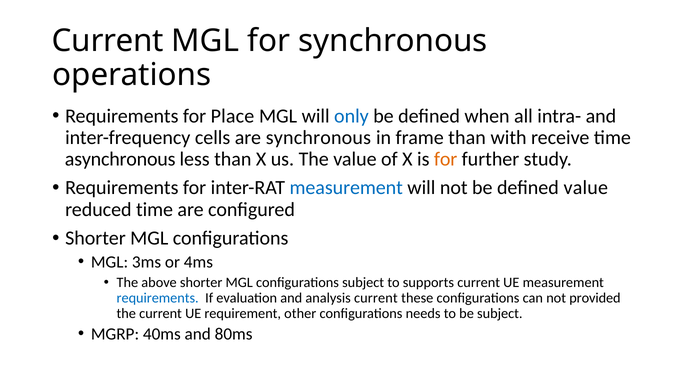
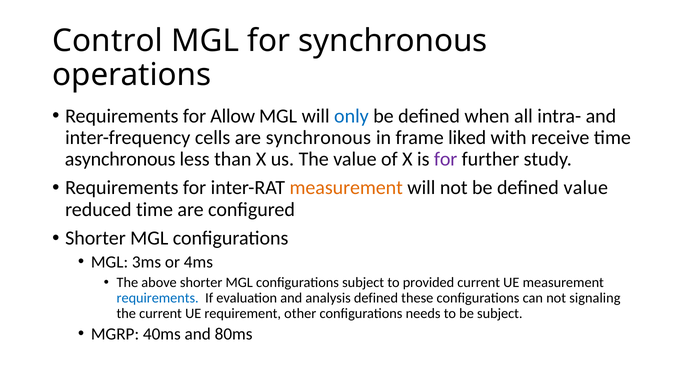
Current at (108, 41): Current -> Control
Place: Place -> Allow
frame than: than -> liked
for at (446, 159) colour: orange -> purple
measurement at (346, 188) colour: blue -> orange
supports: supports -> provided
analysis current: current -> defined
provided: provided -> signaling
